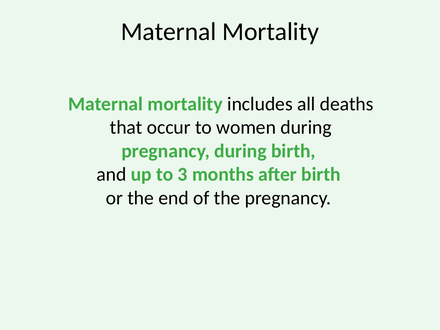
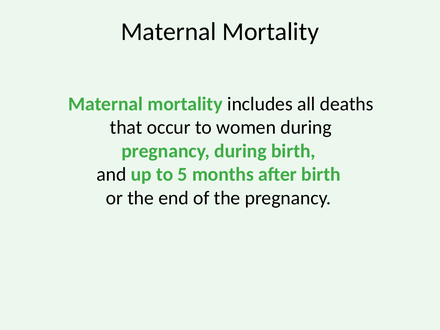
3: 3 -> 5
